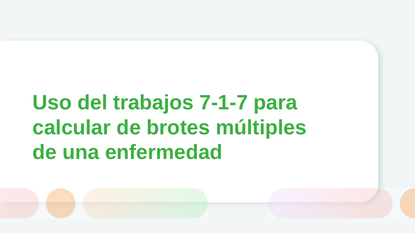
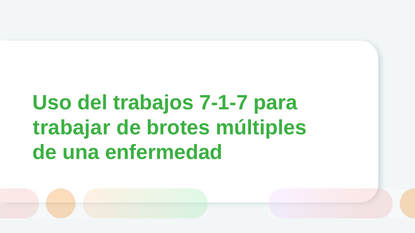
calcular: calcular -> trabajar
